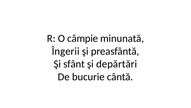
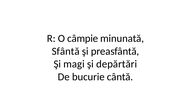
Îngerii: Îngerii -> Sfântă
sfânt: sfânt -> magi
